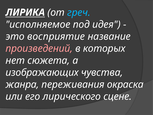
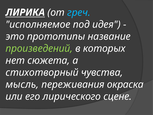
восприятие: восприятие -> прототипы
произведений colour: pink -> light green
изображающих: изображающих -> стихотворный
жанра: жанра -> мысль
